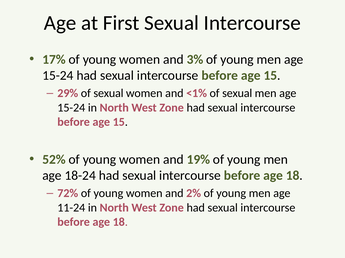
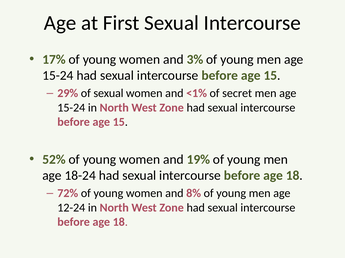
<1% of sexual: sexual -> secret
2%: 2% -> 8%
11-24: 11-24 -> 12-24
